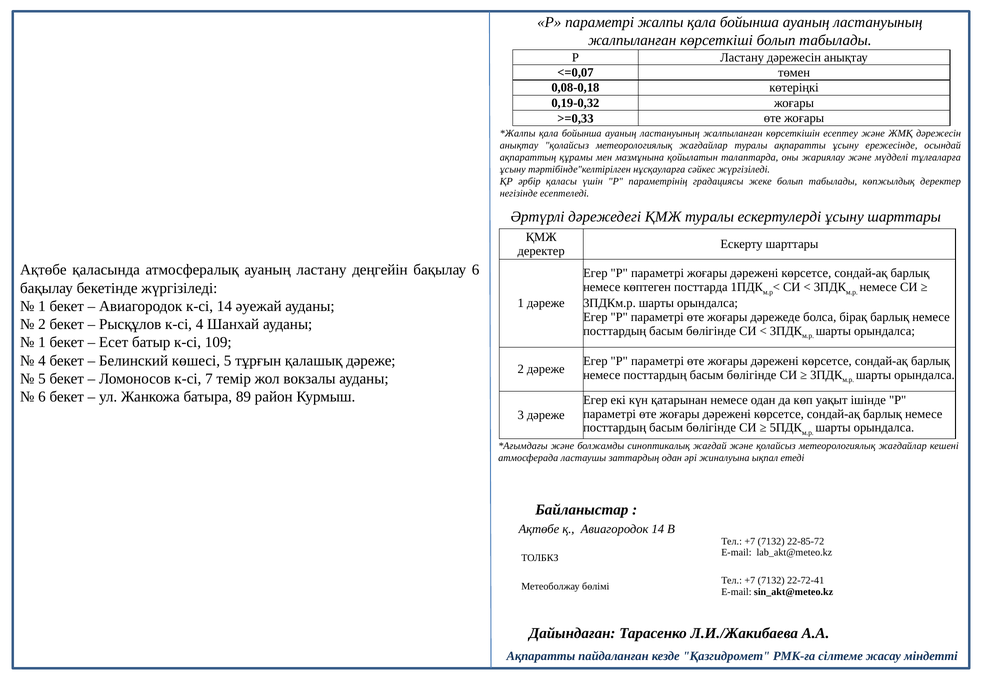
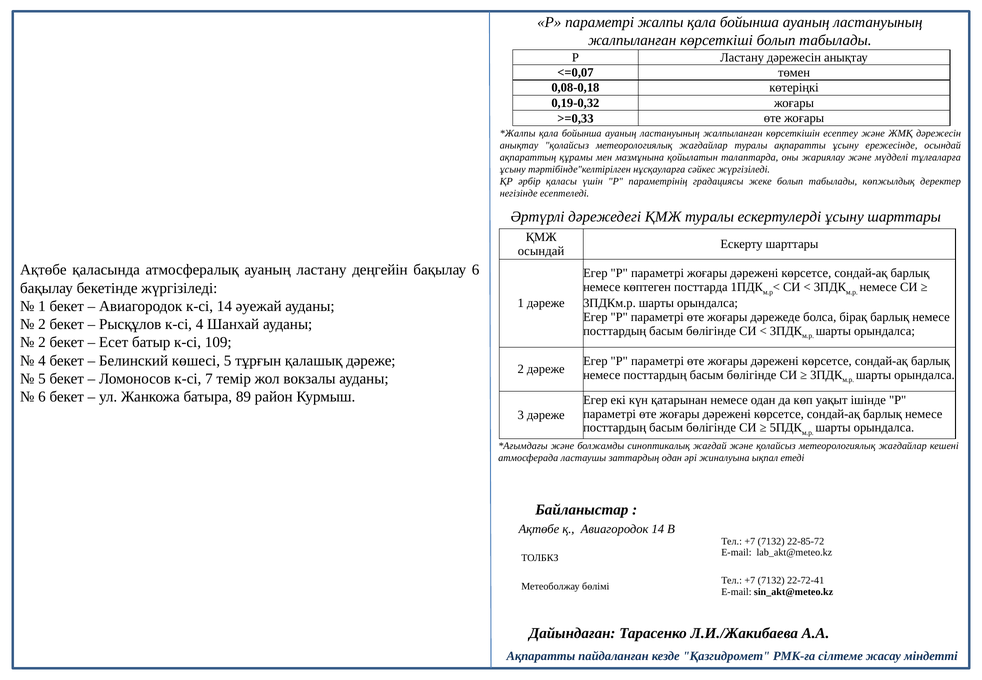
деректер at (541, 251): деректер -> осындай
1 at (42, 342): 1 -> 2
